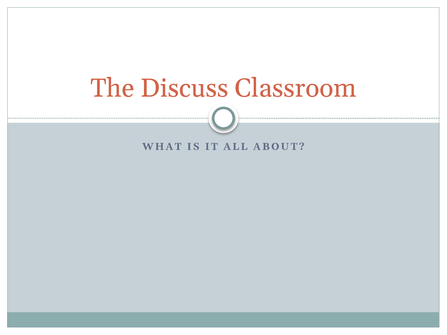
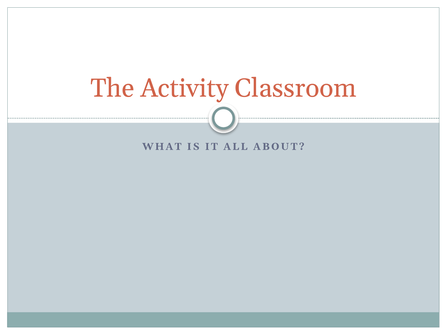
Discuss: Discuss -> Activity
